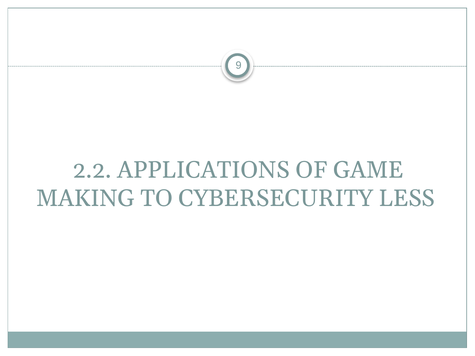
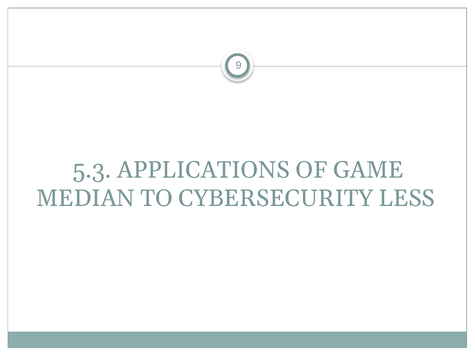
2.2: 2.2 -> 5.3
MAKING: MAKING -> MEDIAN
